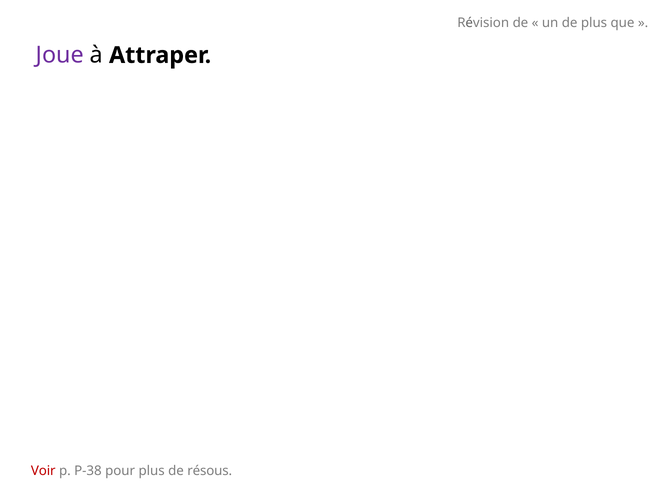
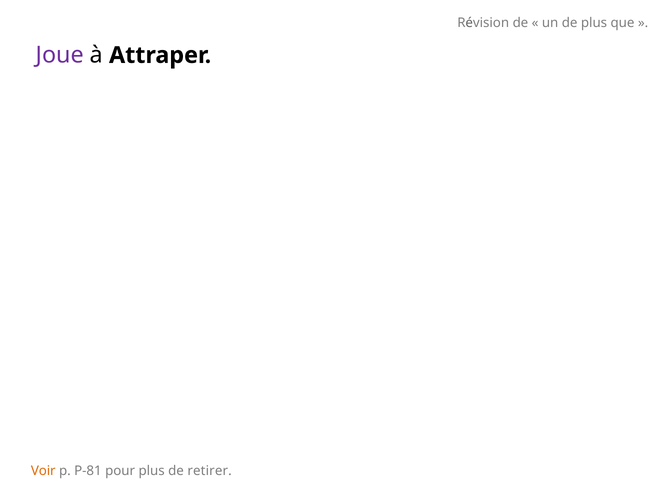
Voir colour: red -> orange
P-38: P-38 -> P-81
résous: résous -> retirer
